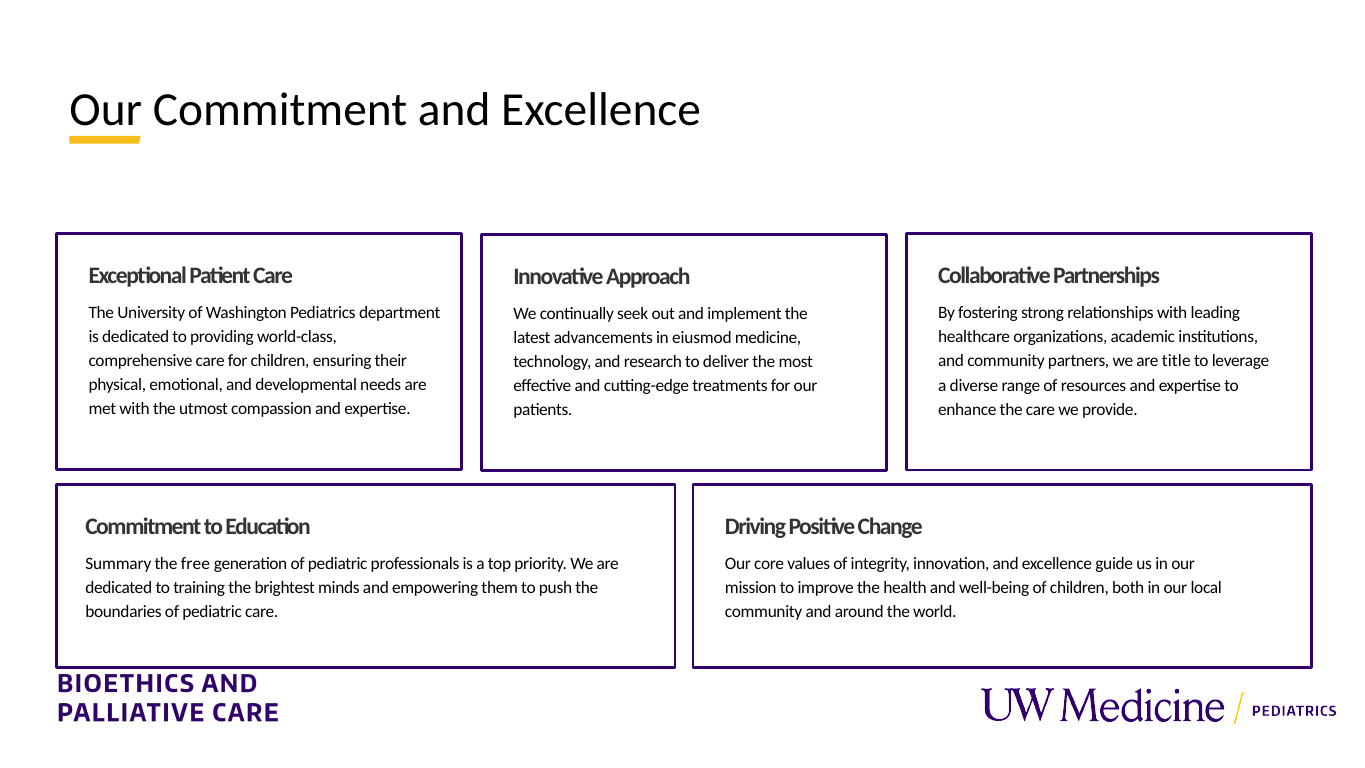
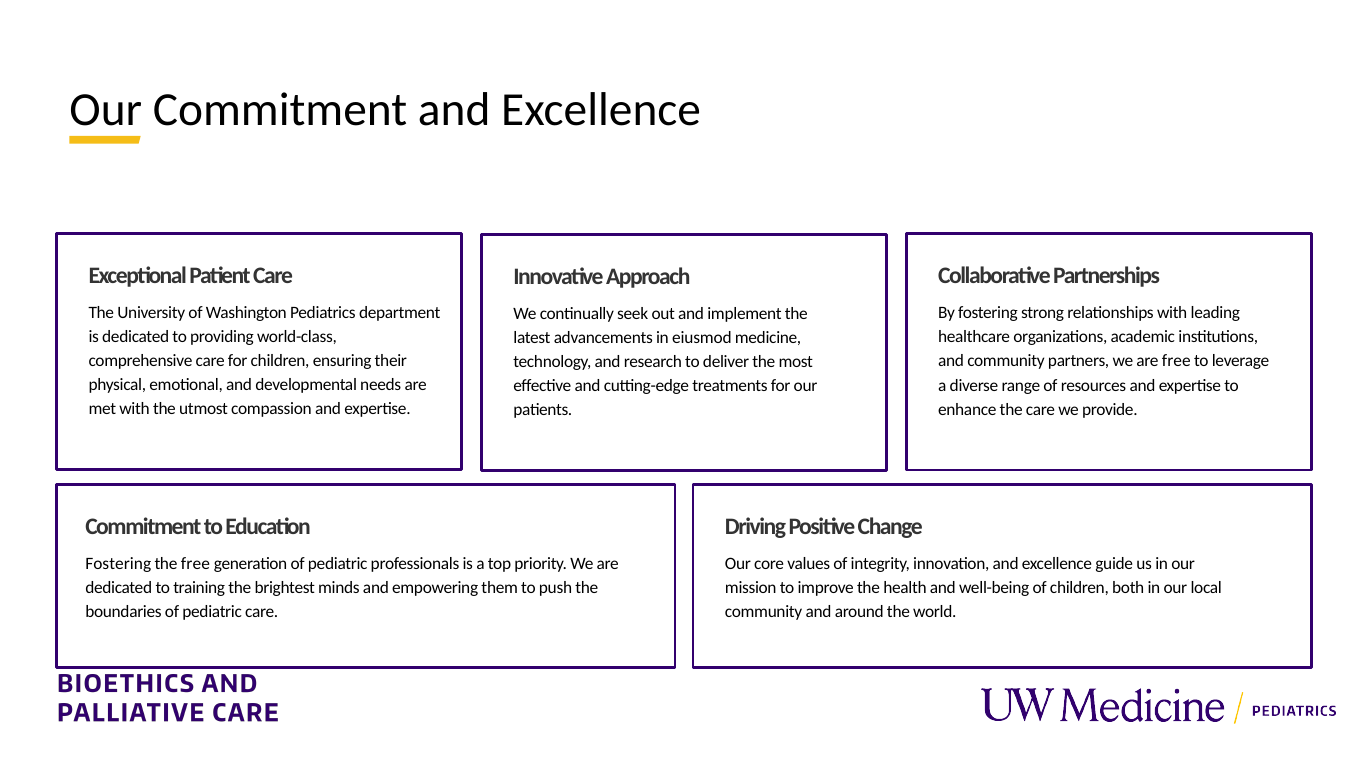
are title: title -> free
Summary at (118, 564): Summary -> Fostering
